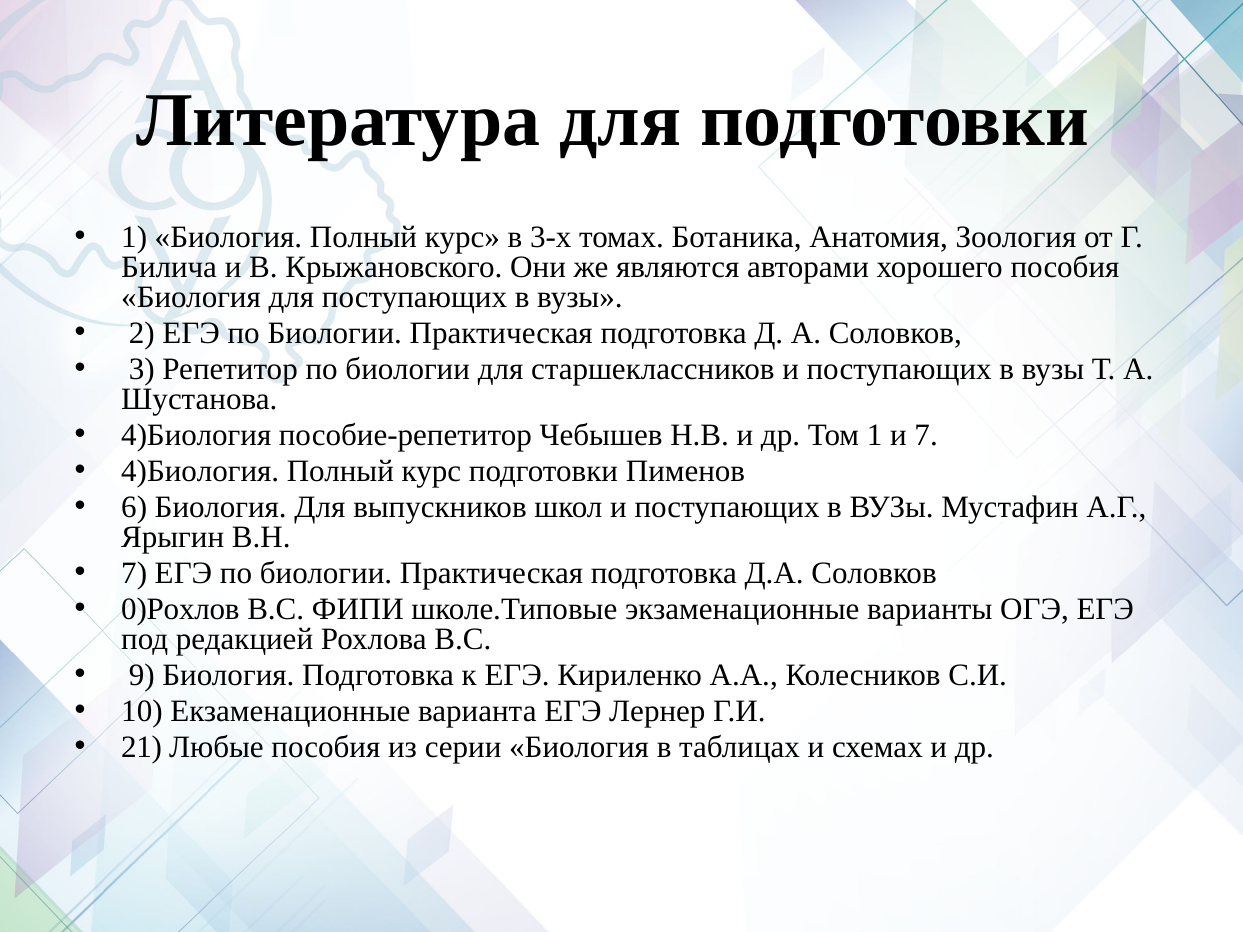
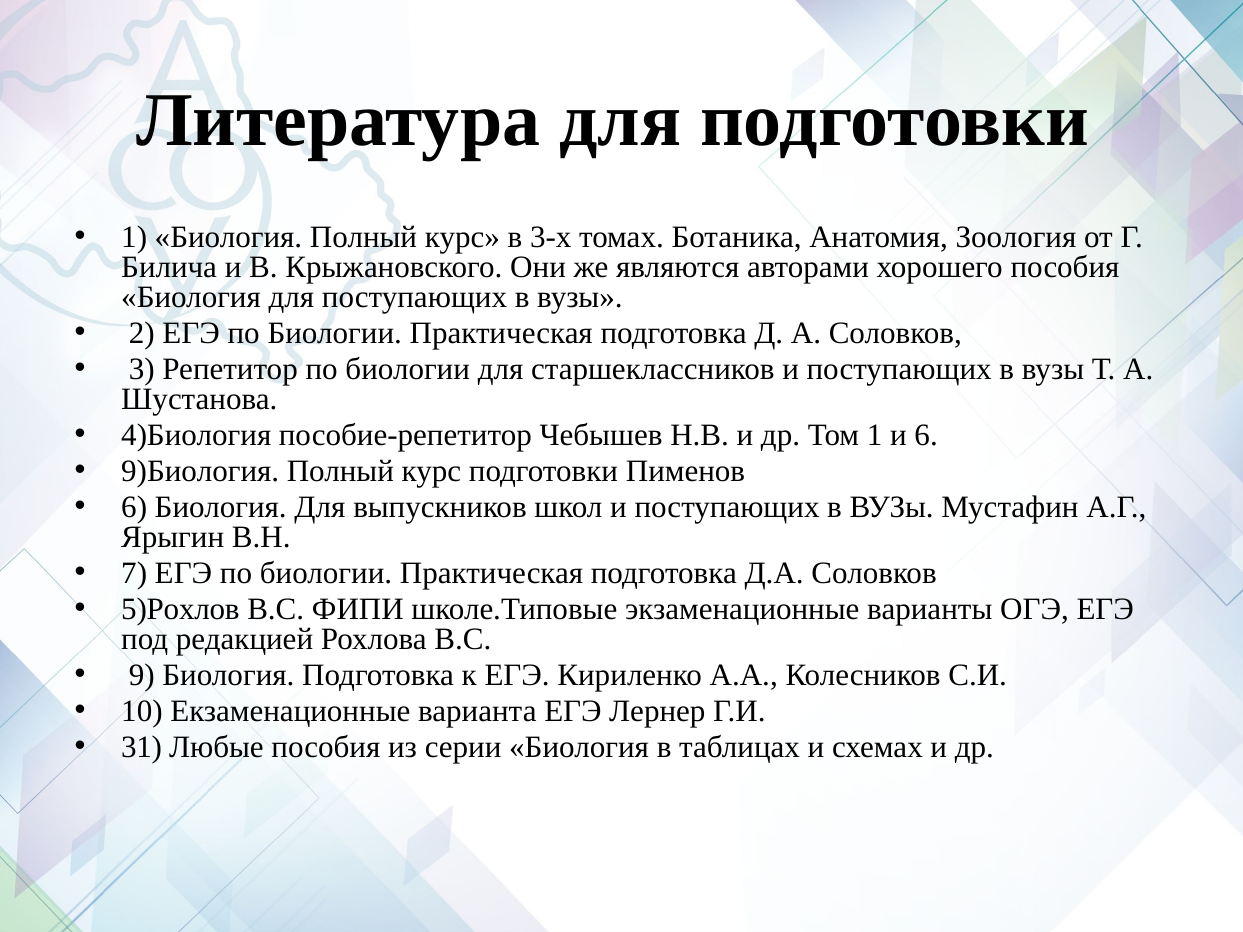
и 7: 7 -> 6
4)Биология at (200, 471): 4)Биология -> 9)Биология
0)Рохлов: 0)Рохлов -> 5)Рохлов
21: 21 -> 31
